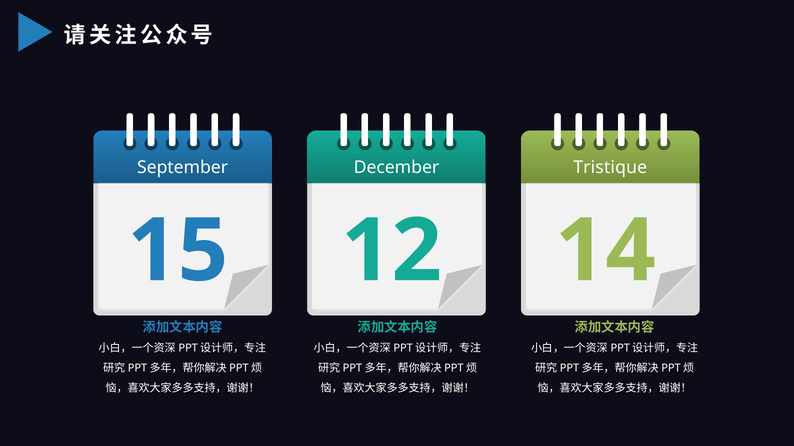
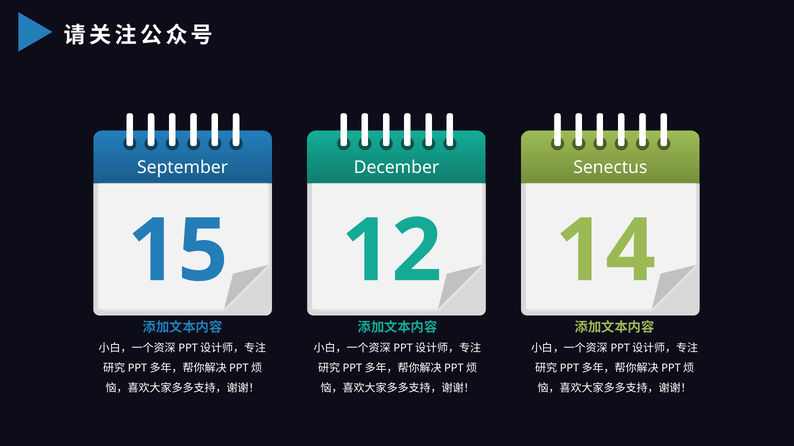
Tristique: Tristique -> Senectus
